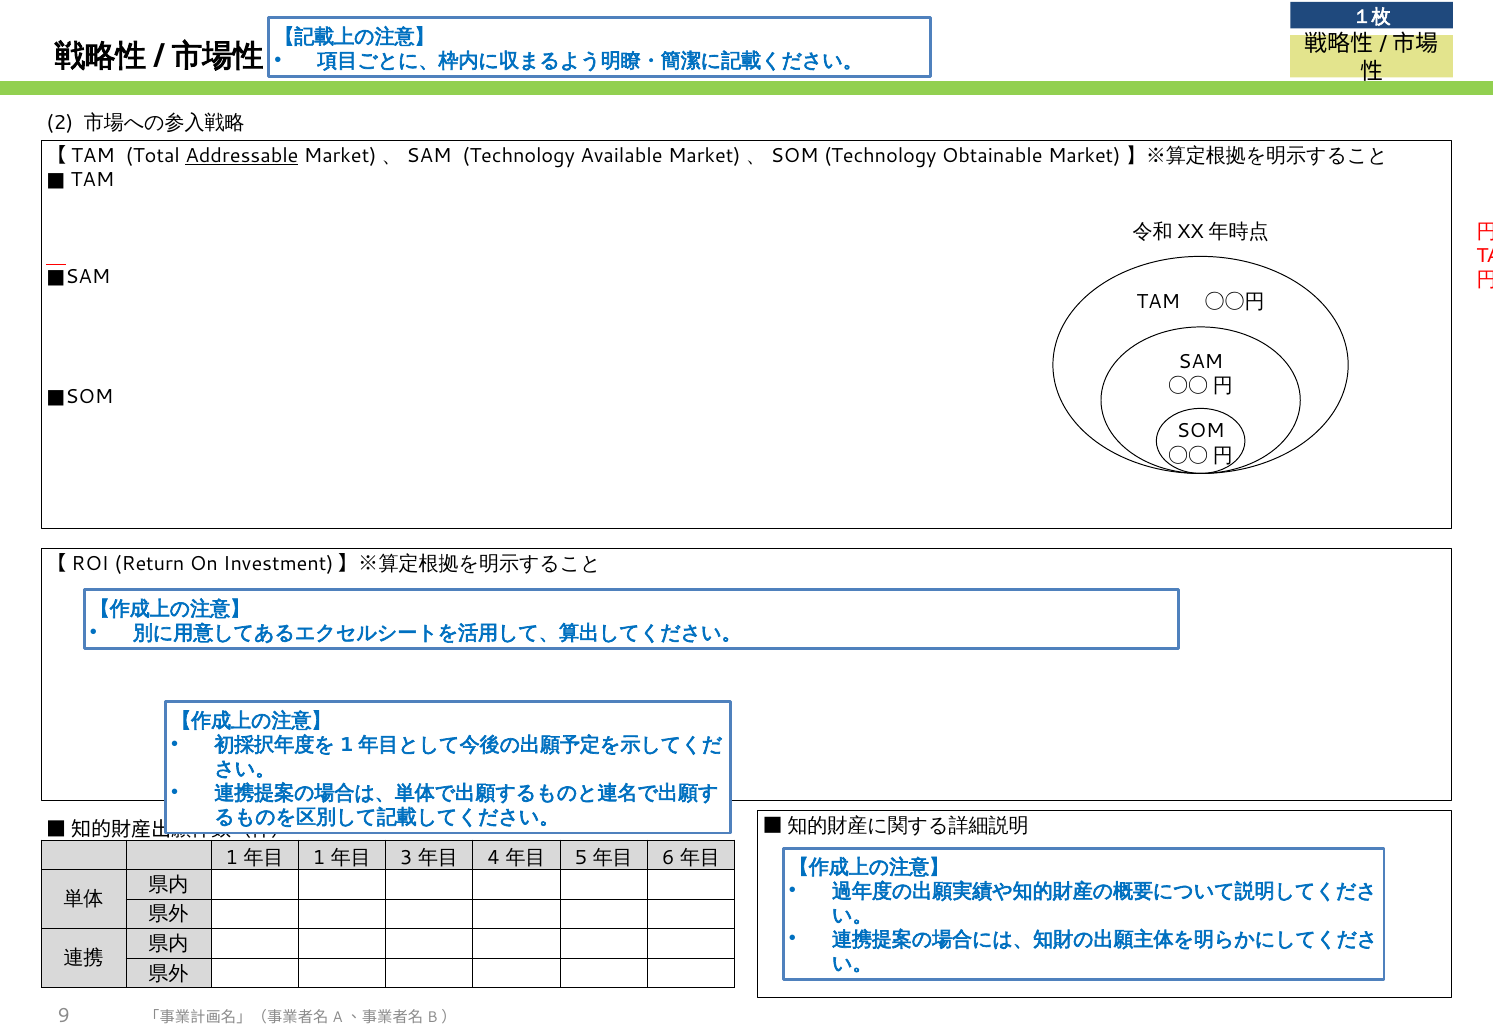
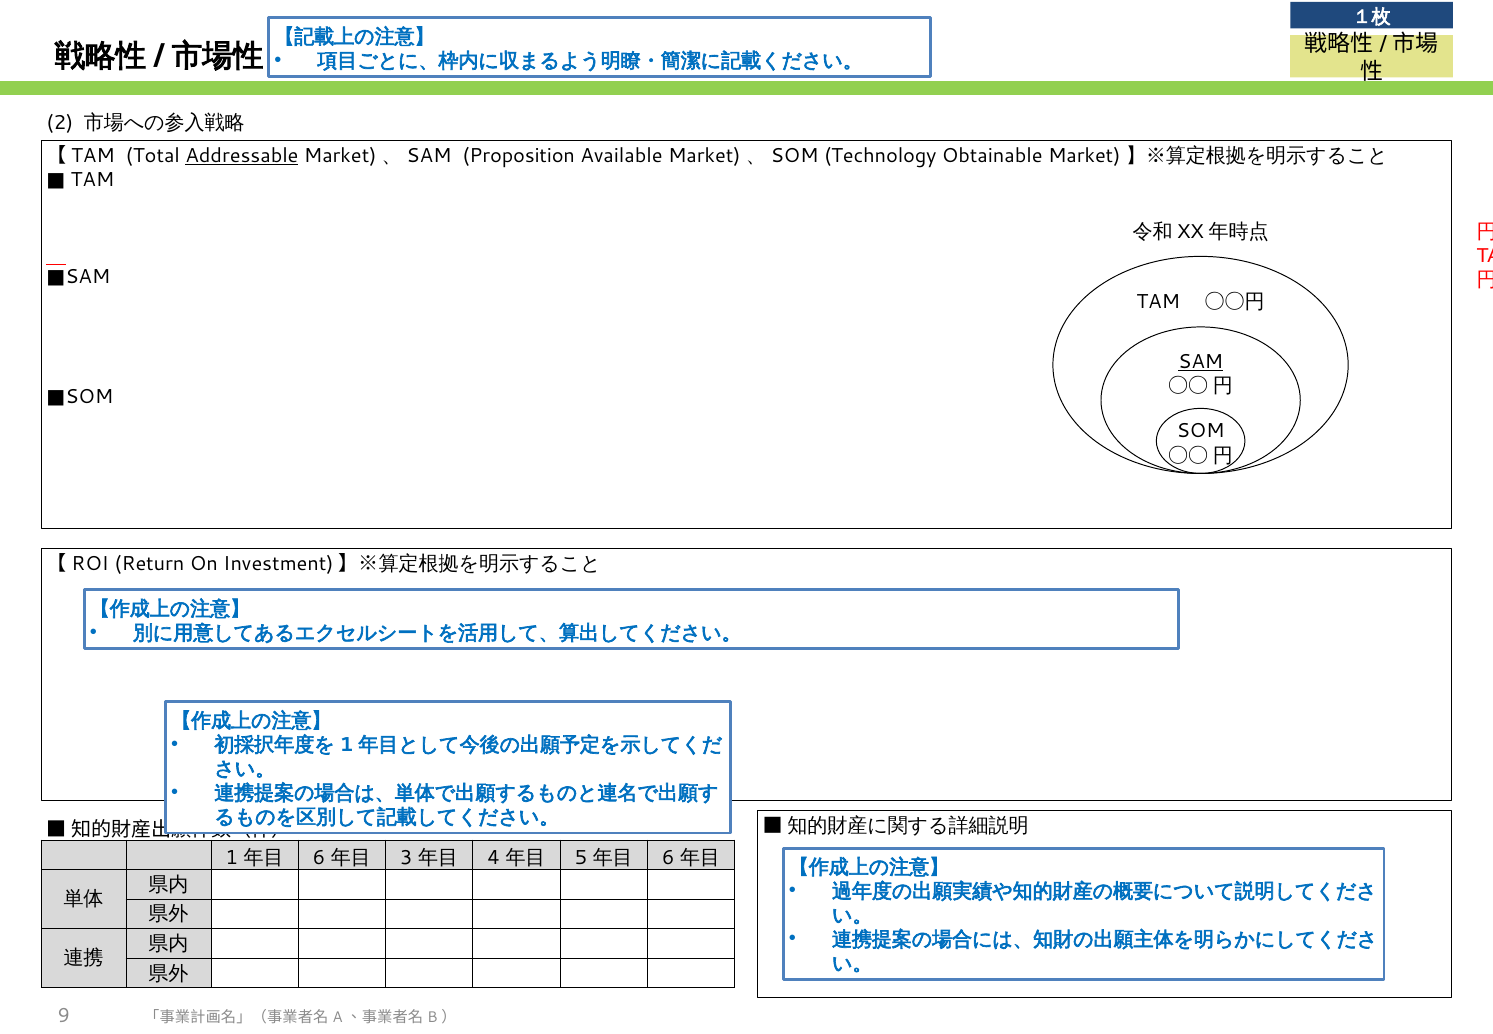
Technology at (519, 156): Technology -> Proposition
SAM underline: none -> present
1 at (319, 857): 1 -> 6
